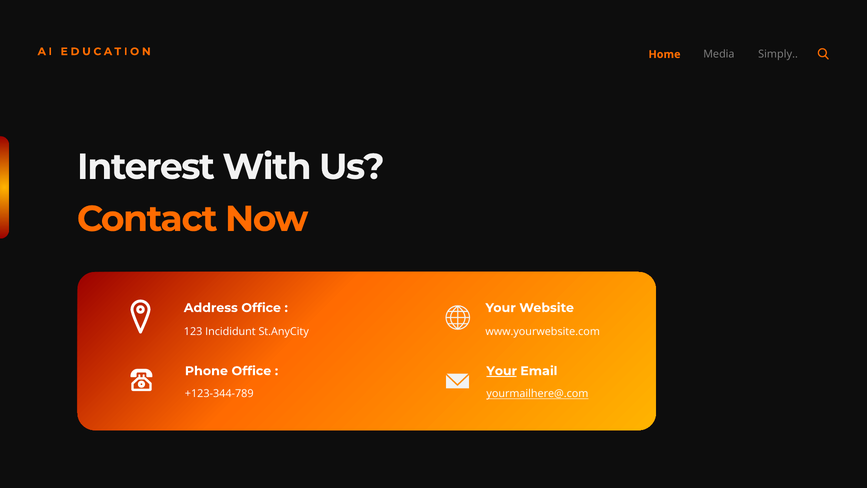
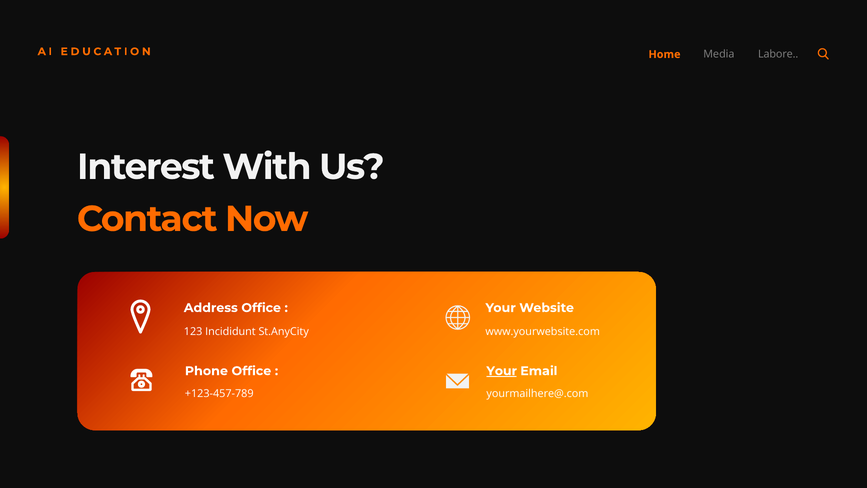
Simply: Simply -> Labore
+123-344-789: +123-344-789 -> +123-457-789
yourmailhere@.com underline: present -> none
